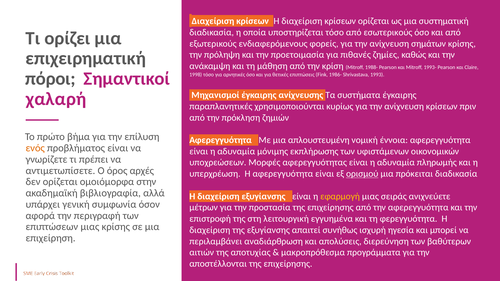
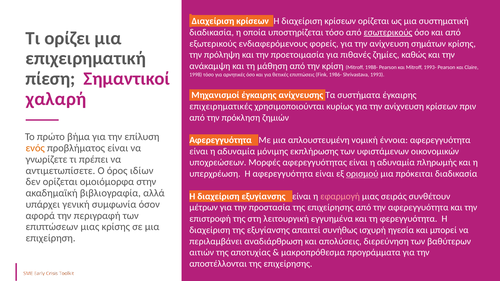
εσωτερικούς underline: none -> present
πόροι: πόροι -> πίεση
παραπλανητικές: παραπλανητικές -> επιχειρηματικές
αρχές: αρχές -> ιδίων
εφαρμογή colour: yellow -> pink
ανιχνεύετε: ανιχνεύετε -> συνθέτουν
